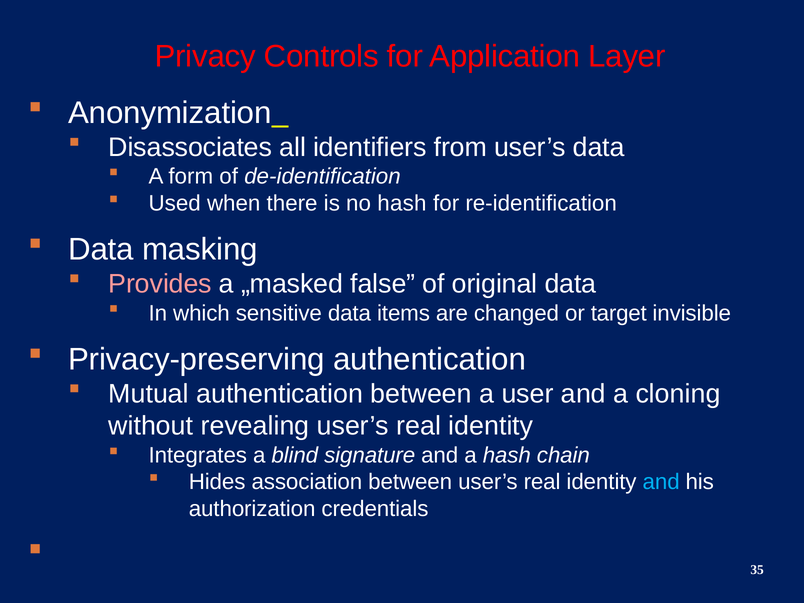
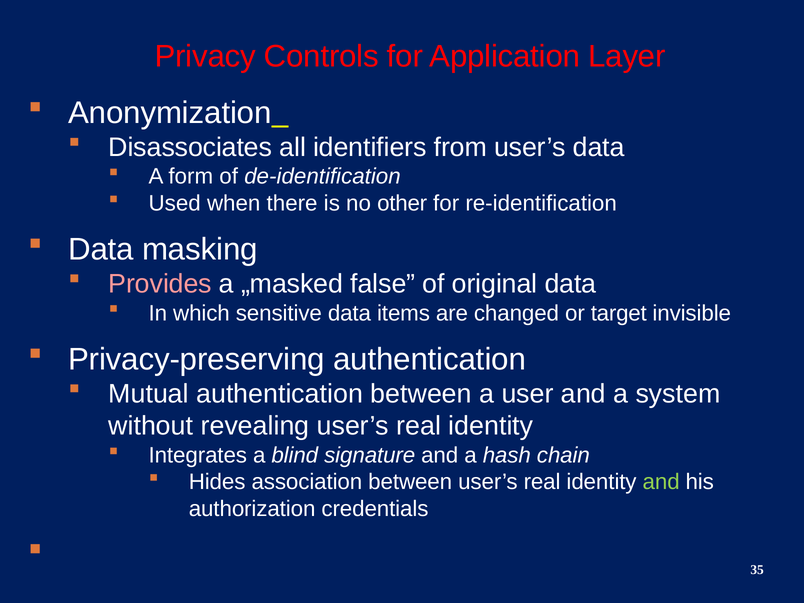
no hash: hash -> other
cloning: cloning -> system
and at (661, 482) colour: light blue -> light green
